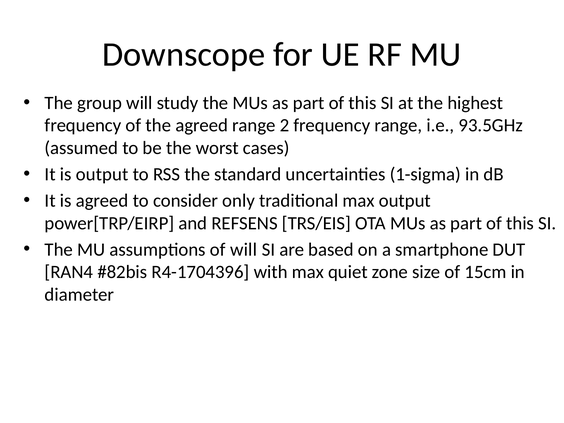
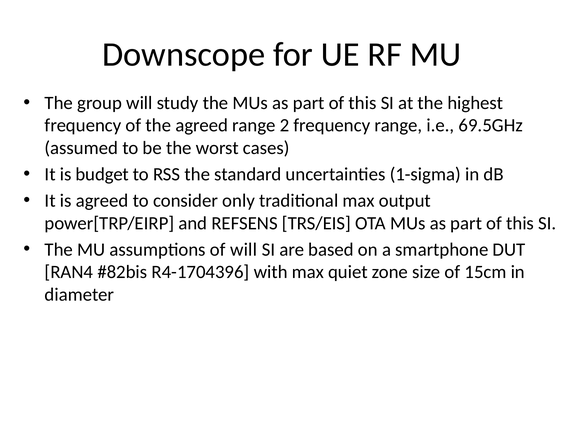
93.5GHz: 93.5GHz -> 69.5GHz
is output: output -> budget
